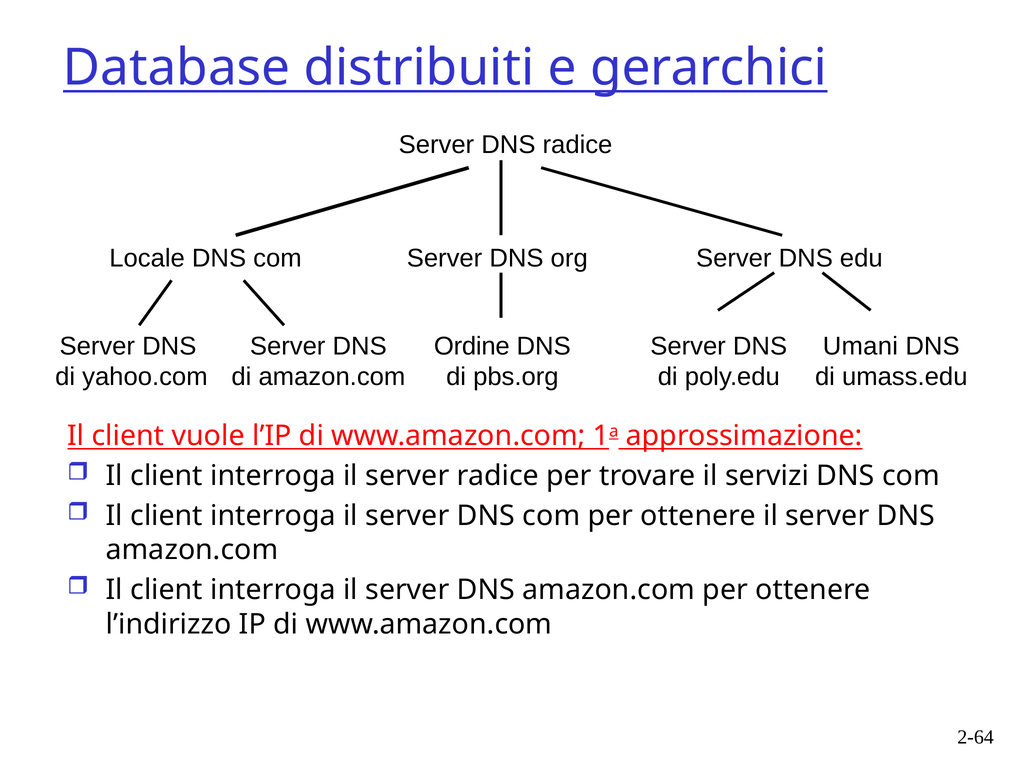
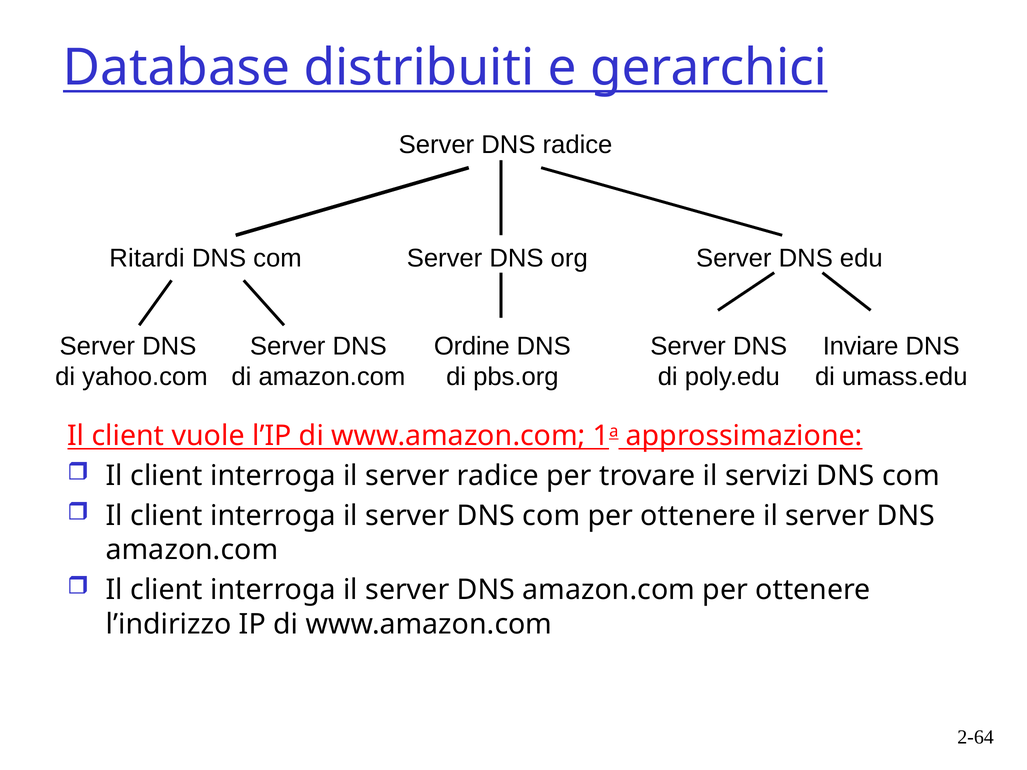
Locale: Locale -> Ritardi
Umani: Umani -> Inviare
